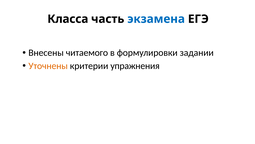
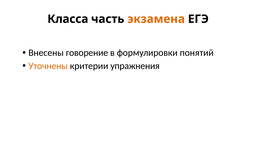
экзамена colour: blue -> orange
читаемого: читаемого -> говорение
задании: задании -> понятий
